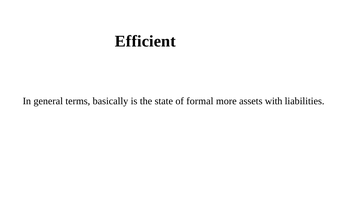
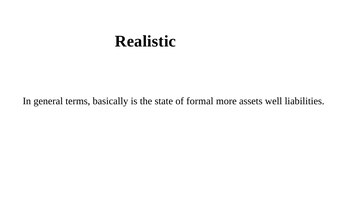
Efficient: Efficient -> Realistic
with: with -> well
